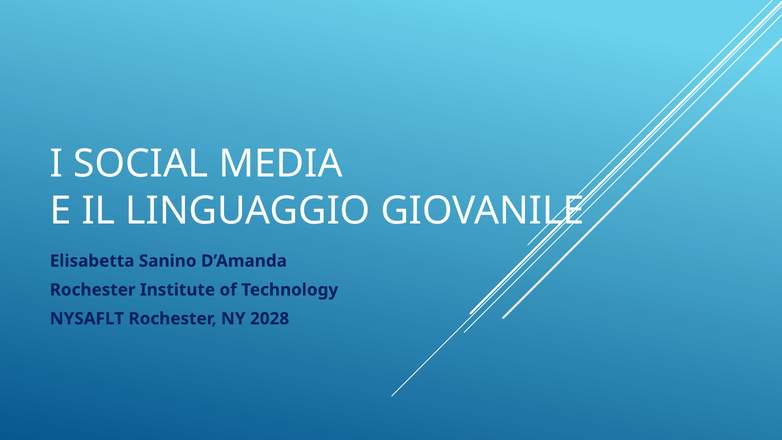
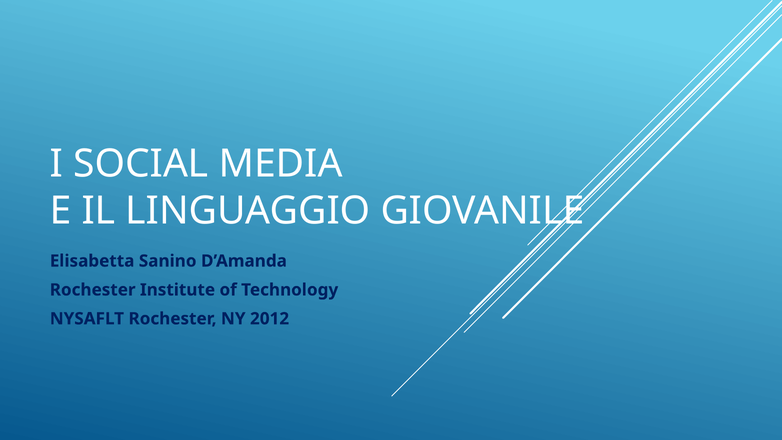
2028: 2028 -> 2012
